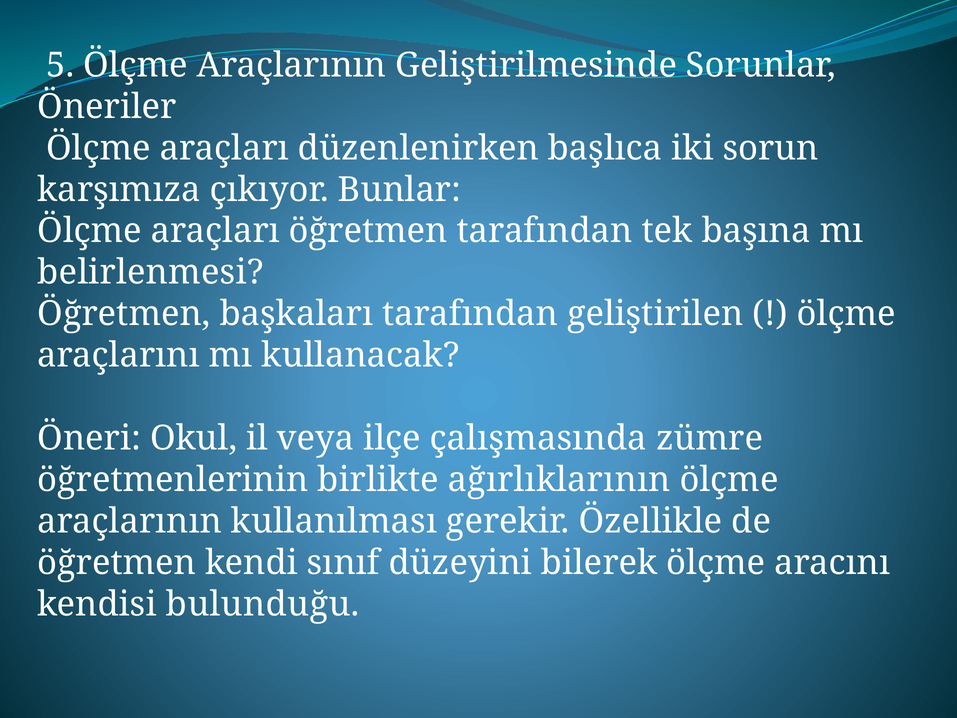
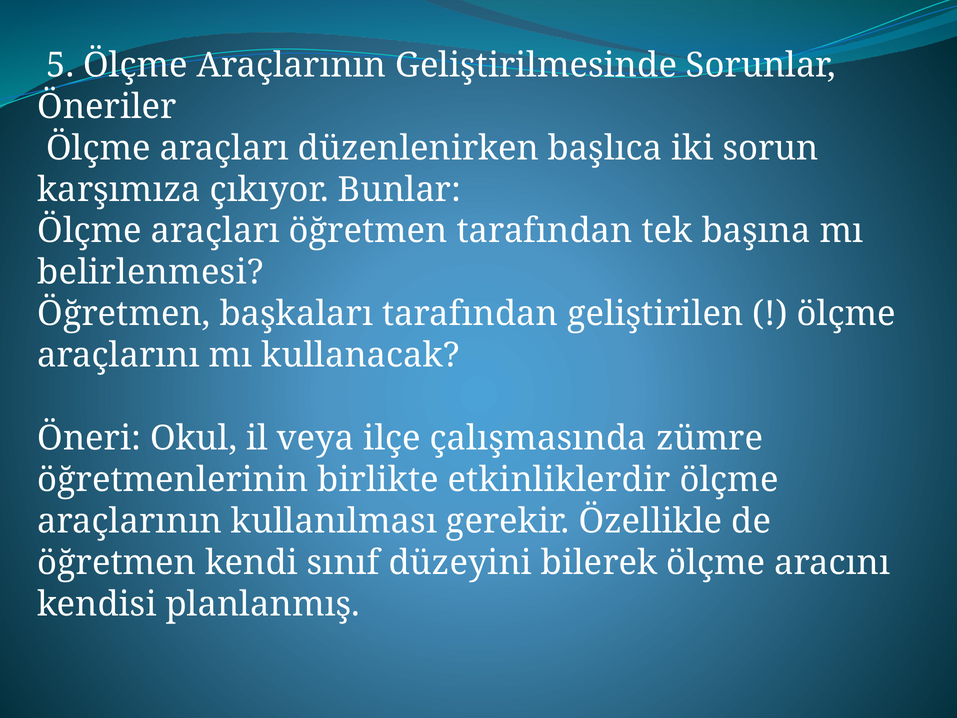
ağırlıklarının: ağırlıklarının -> etkinliklerdir
bulunduğu: bulunduğu -> planlanmış
